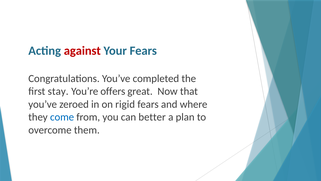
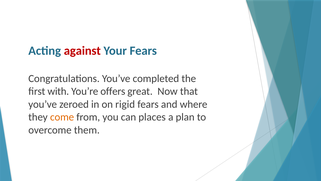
stay: stay -> with
come colour: blue -> orange
better: better -> places
